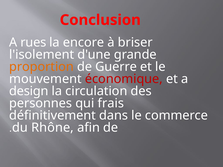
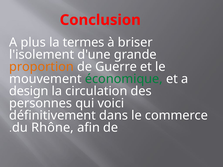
rues: rues -> plus
encore: encore -> termes
économique colour: red -> green
frais: frais -> voici
